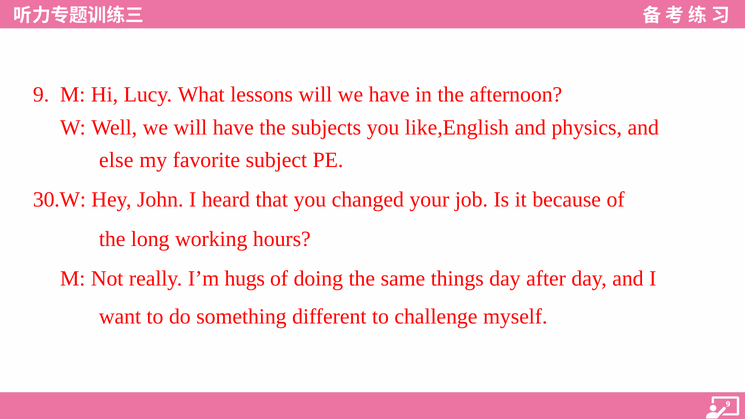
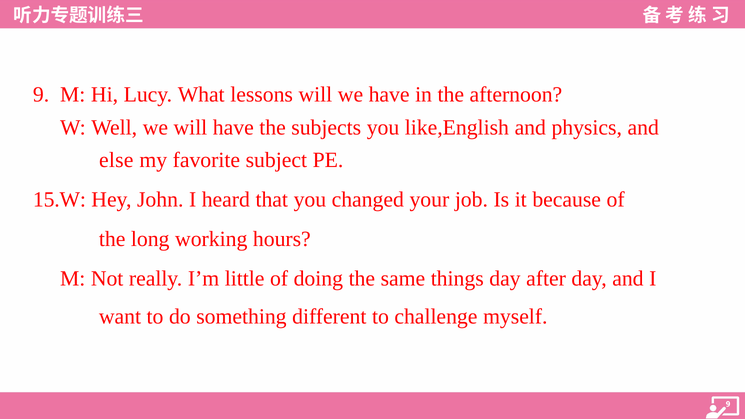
30.W: 30.W -> 15.W
hugs: hugs -> little
